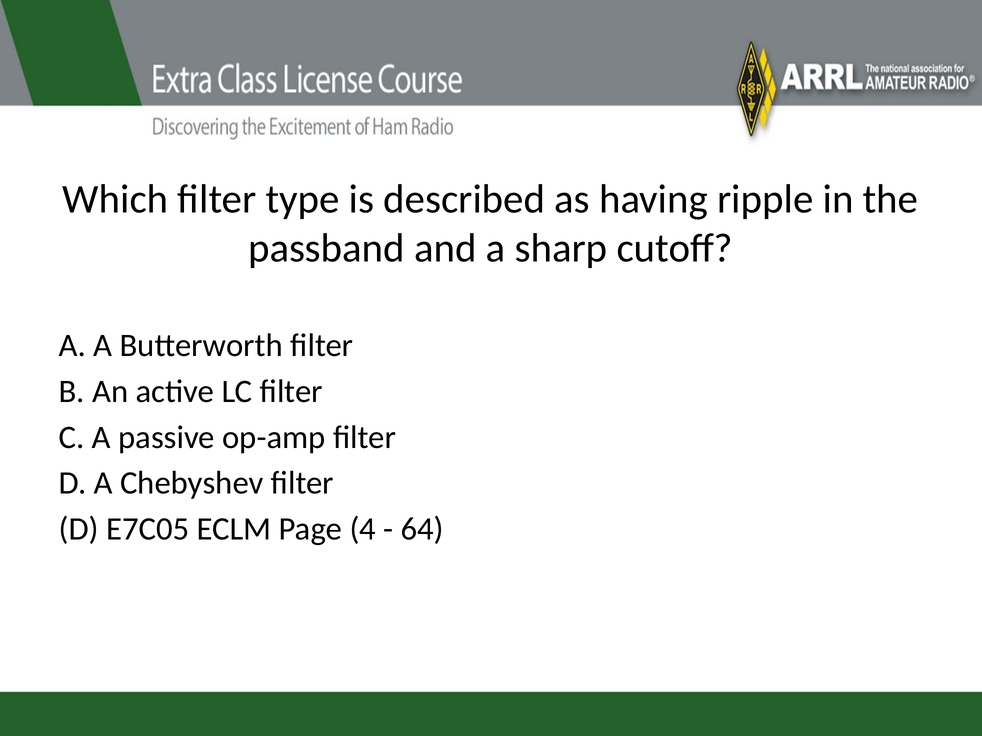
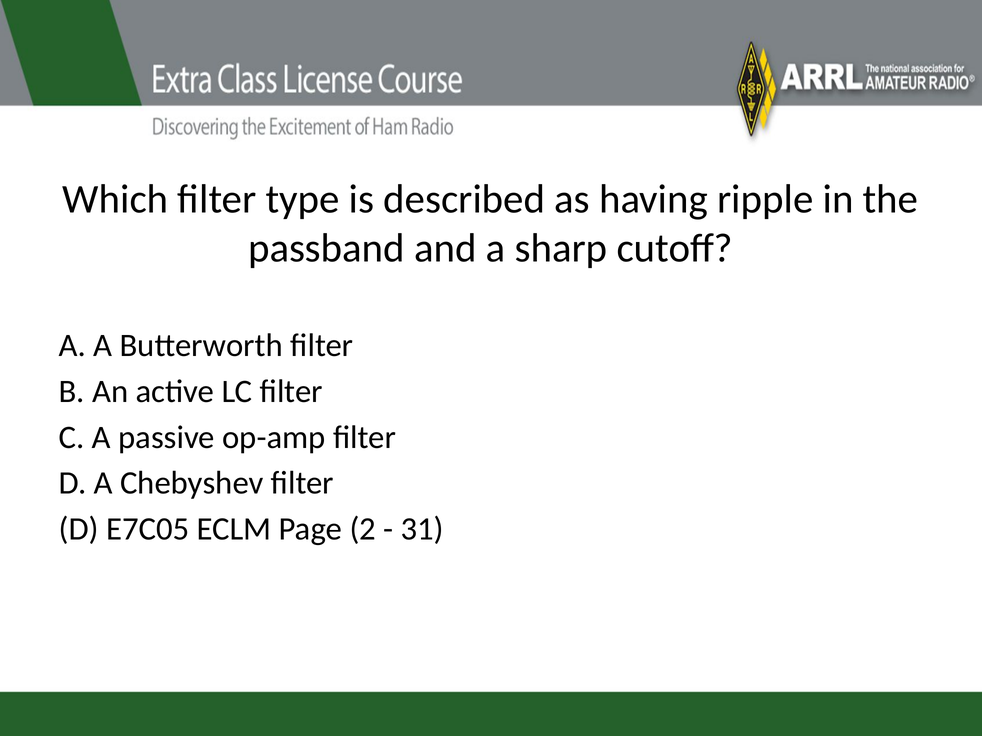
4: 4 -> 2
64: 64 -> 31
